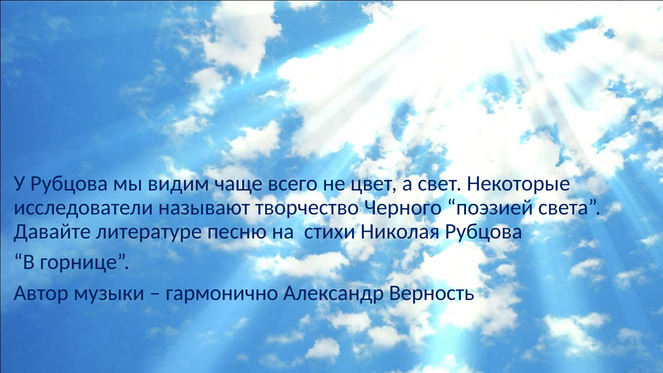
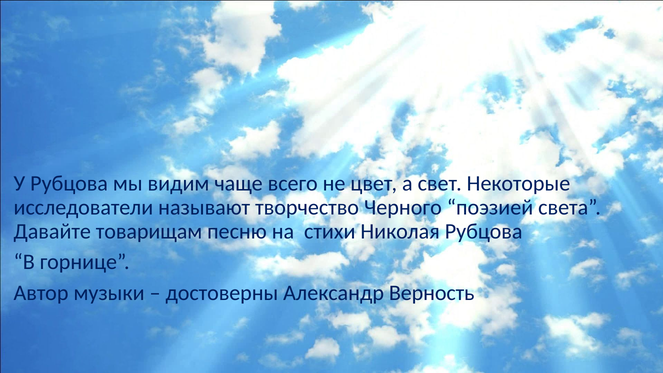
литературе: литературе -> товарищам
гармонично: гармонично -> достоверны
